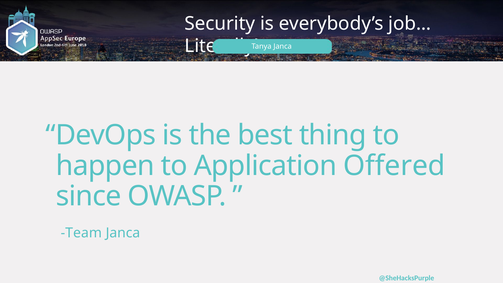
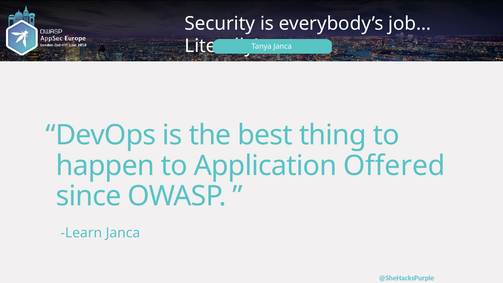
Team: Team -> Learn
